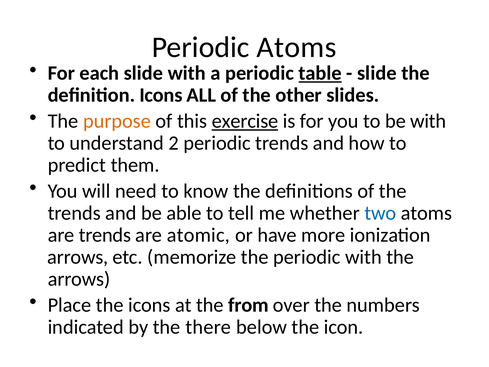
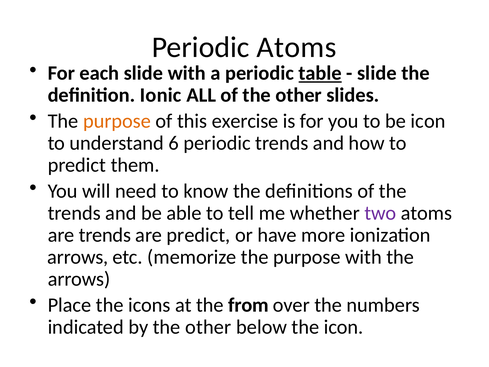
definition Icons: Icons -> Ionic
exercise underline: present -> none
be with: with -> icon
2: 2 -> 6
two colour: blue -> purple
are atomic: atomic -> predict
memorize the periodic: periodic -> purpose
by the there: there -> other
